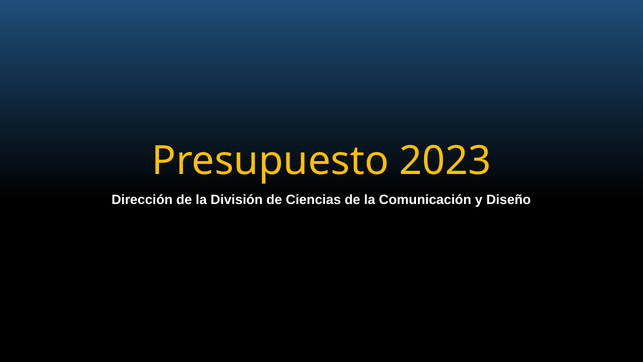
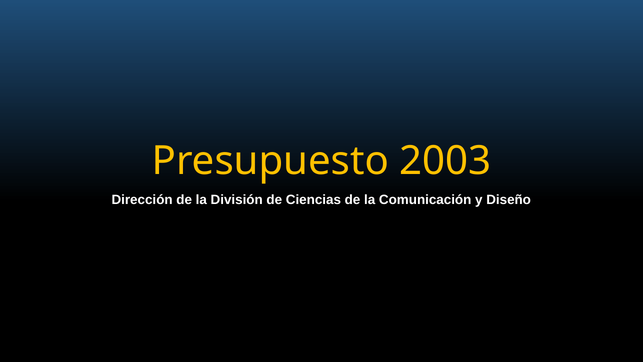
2023: 2023 -> 2003
